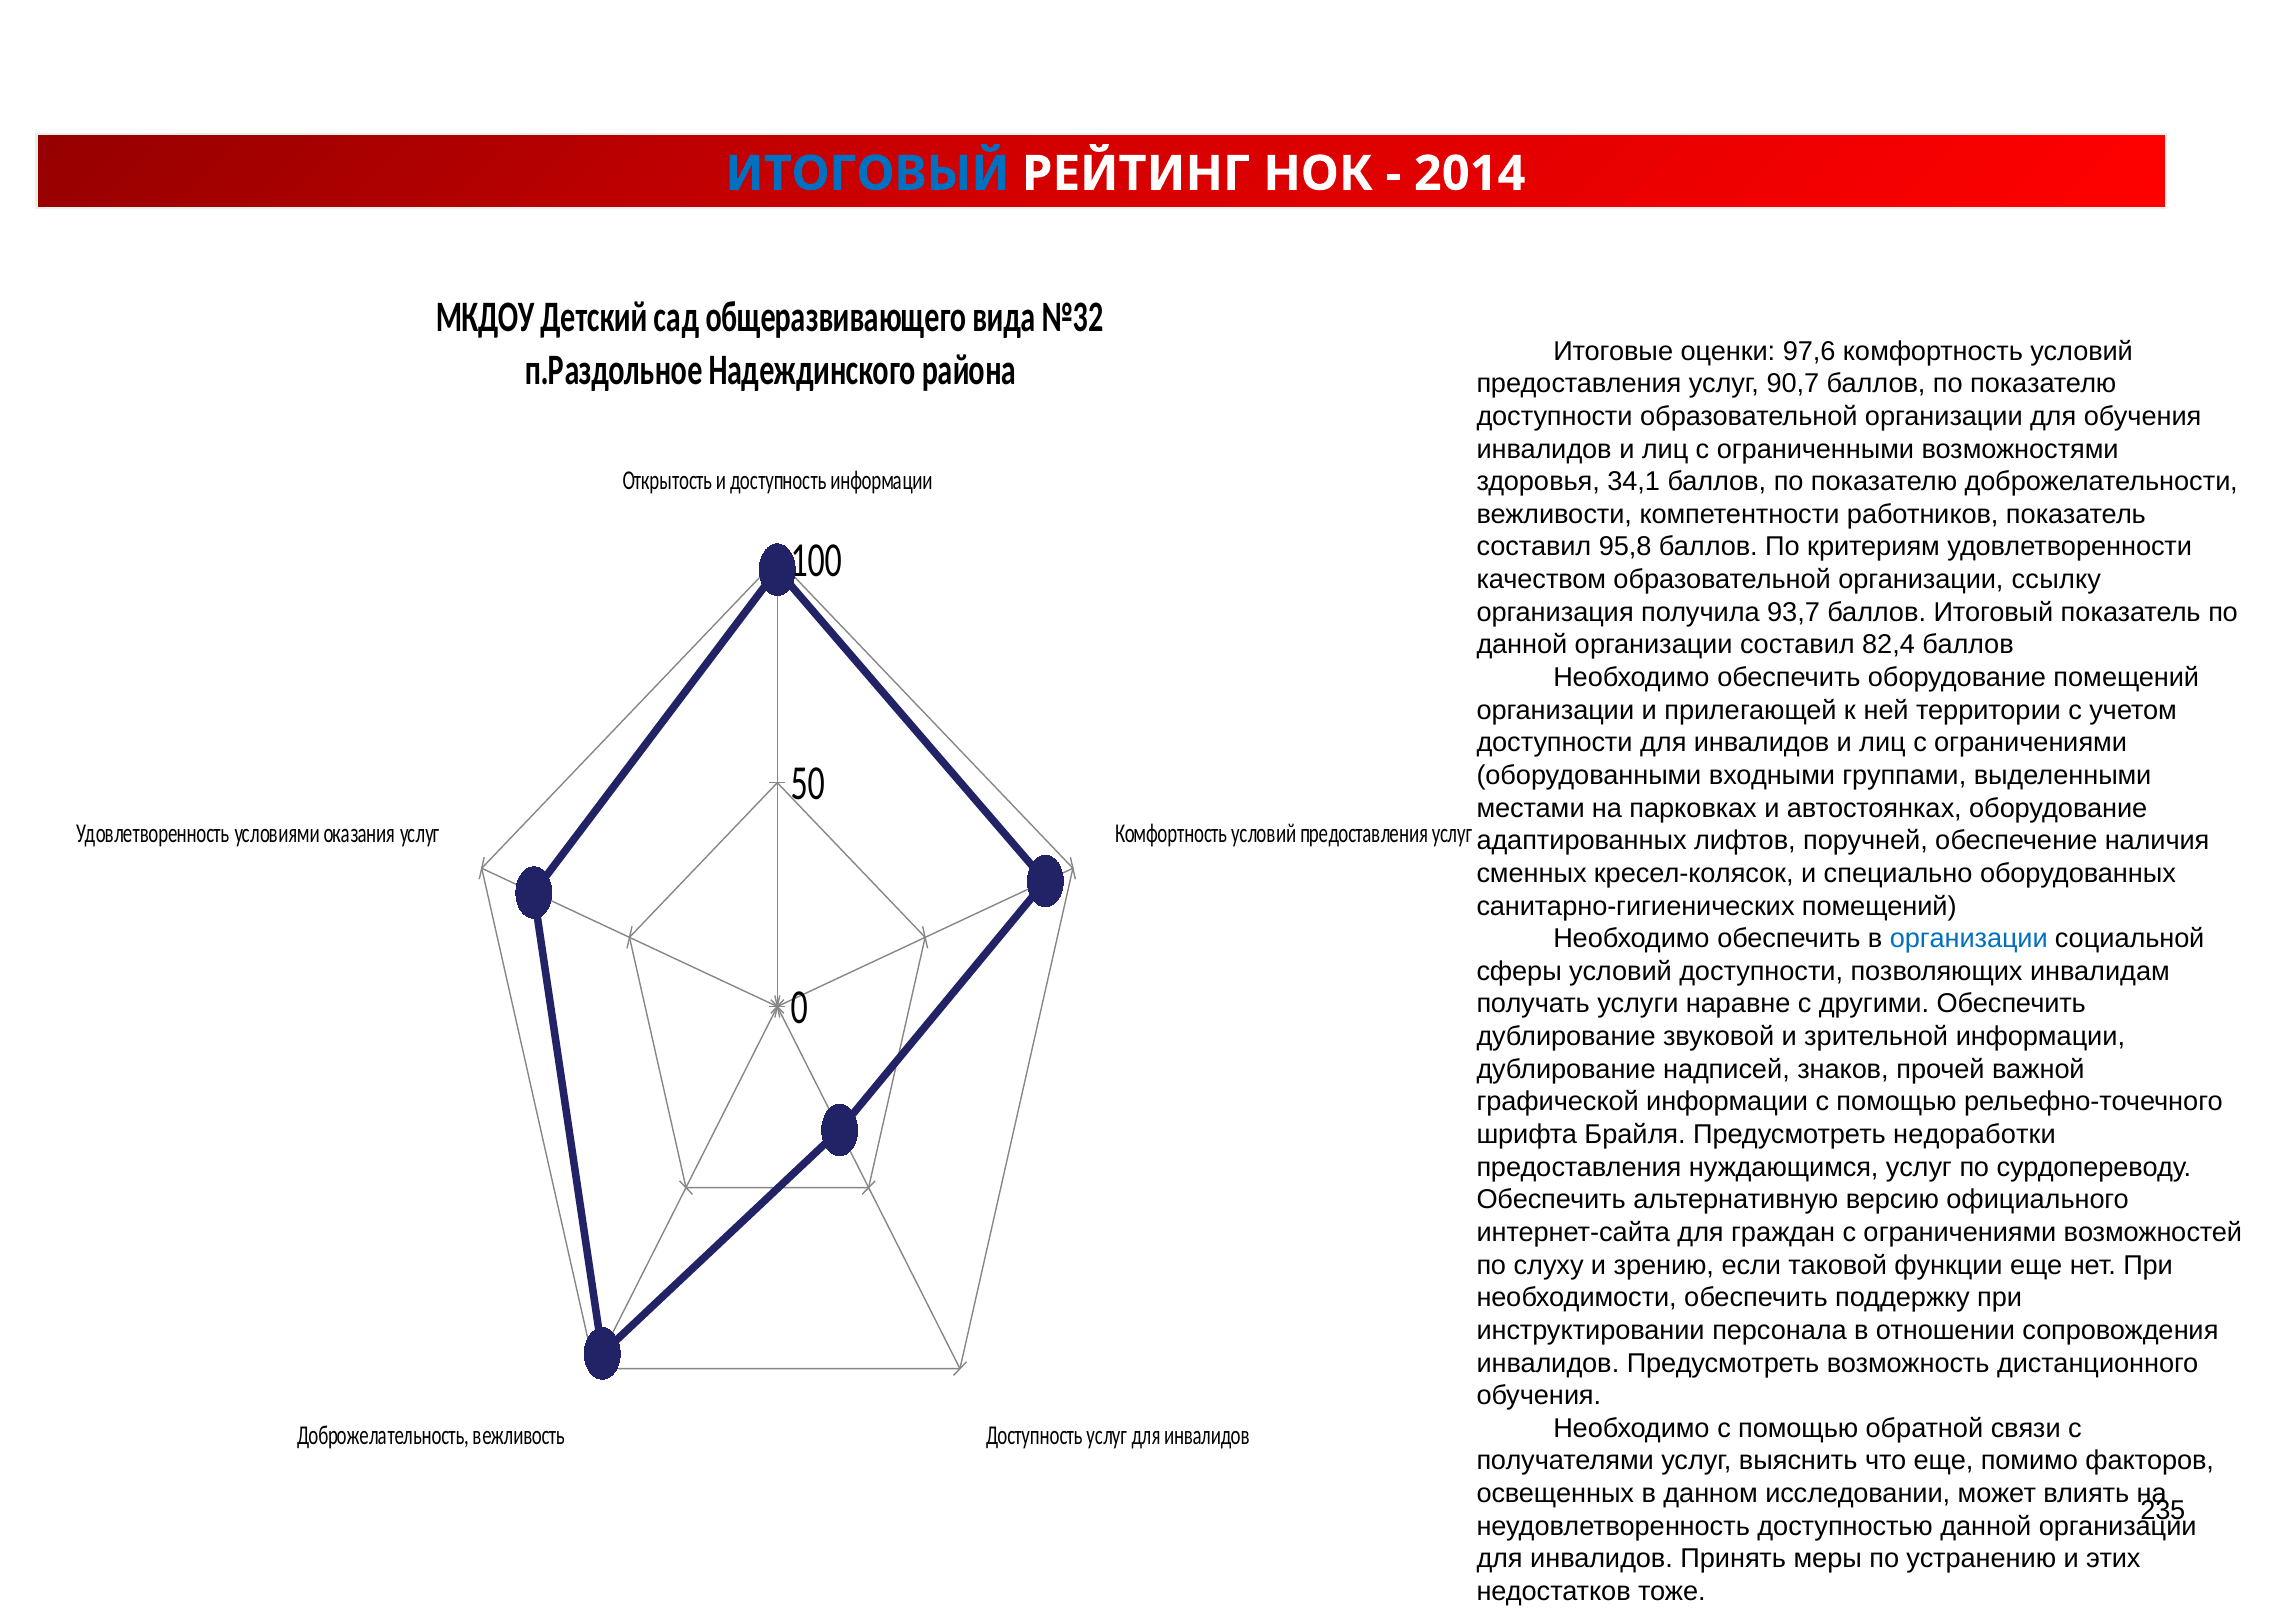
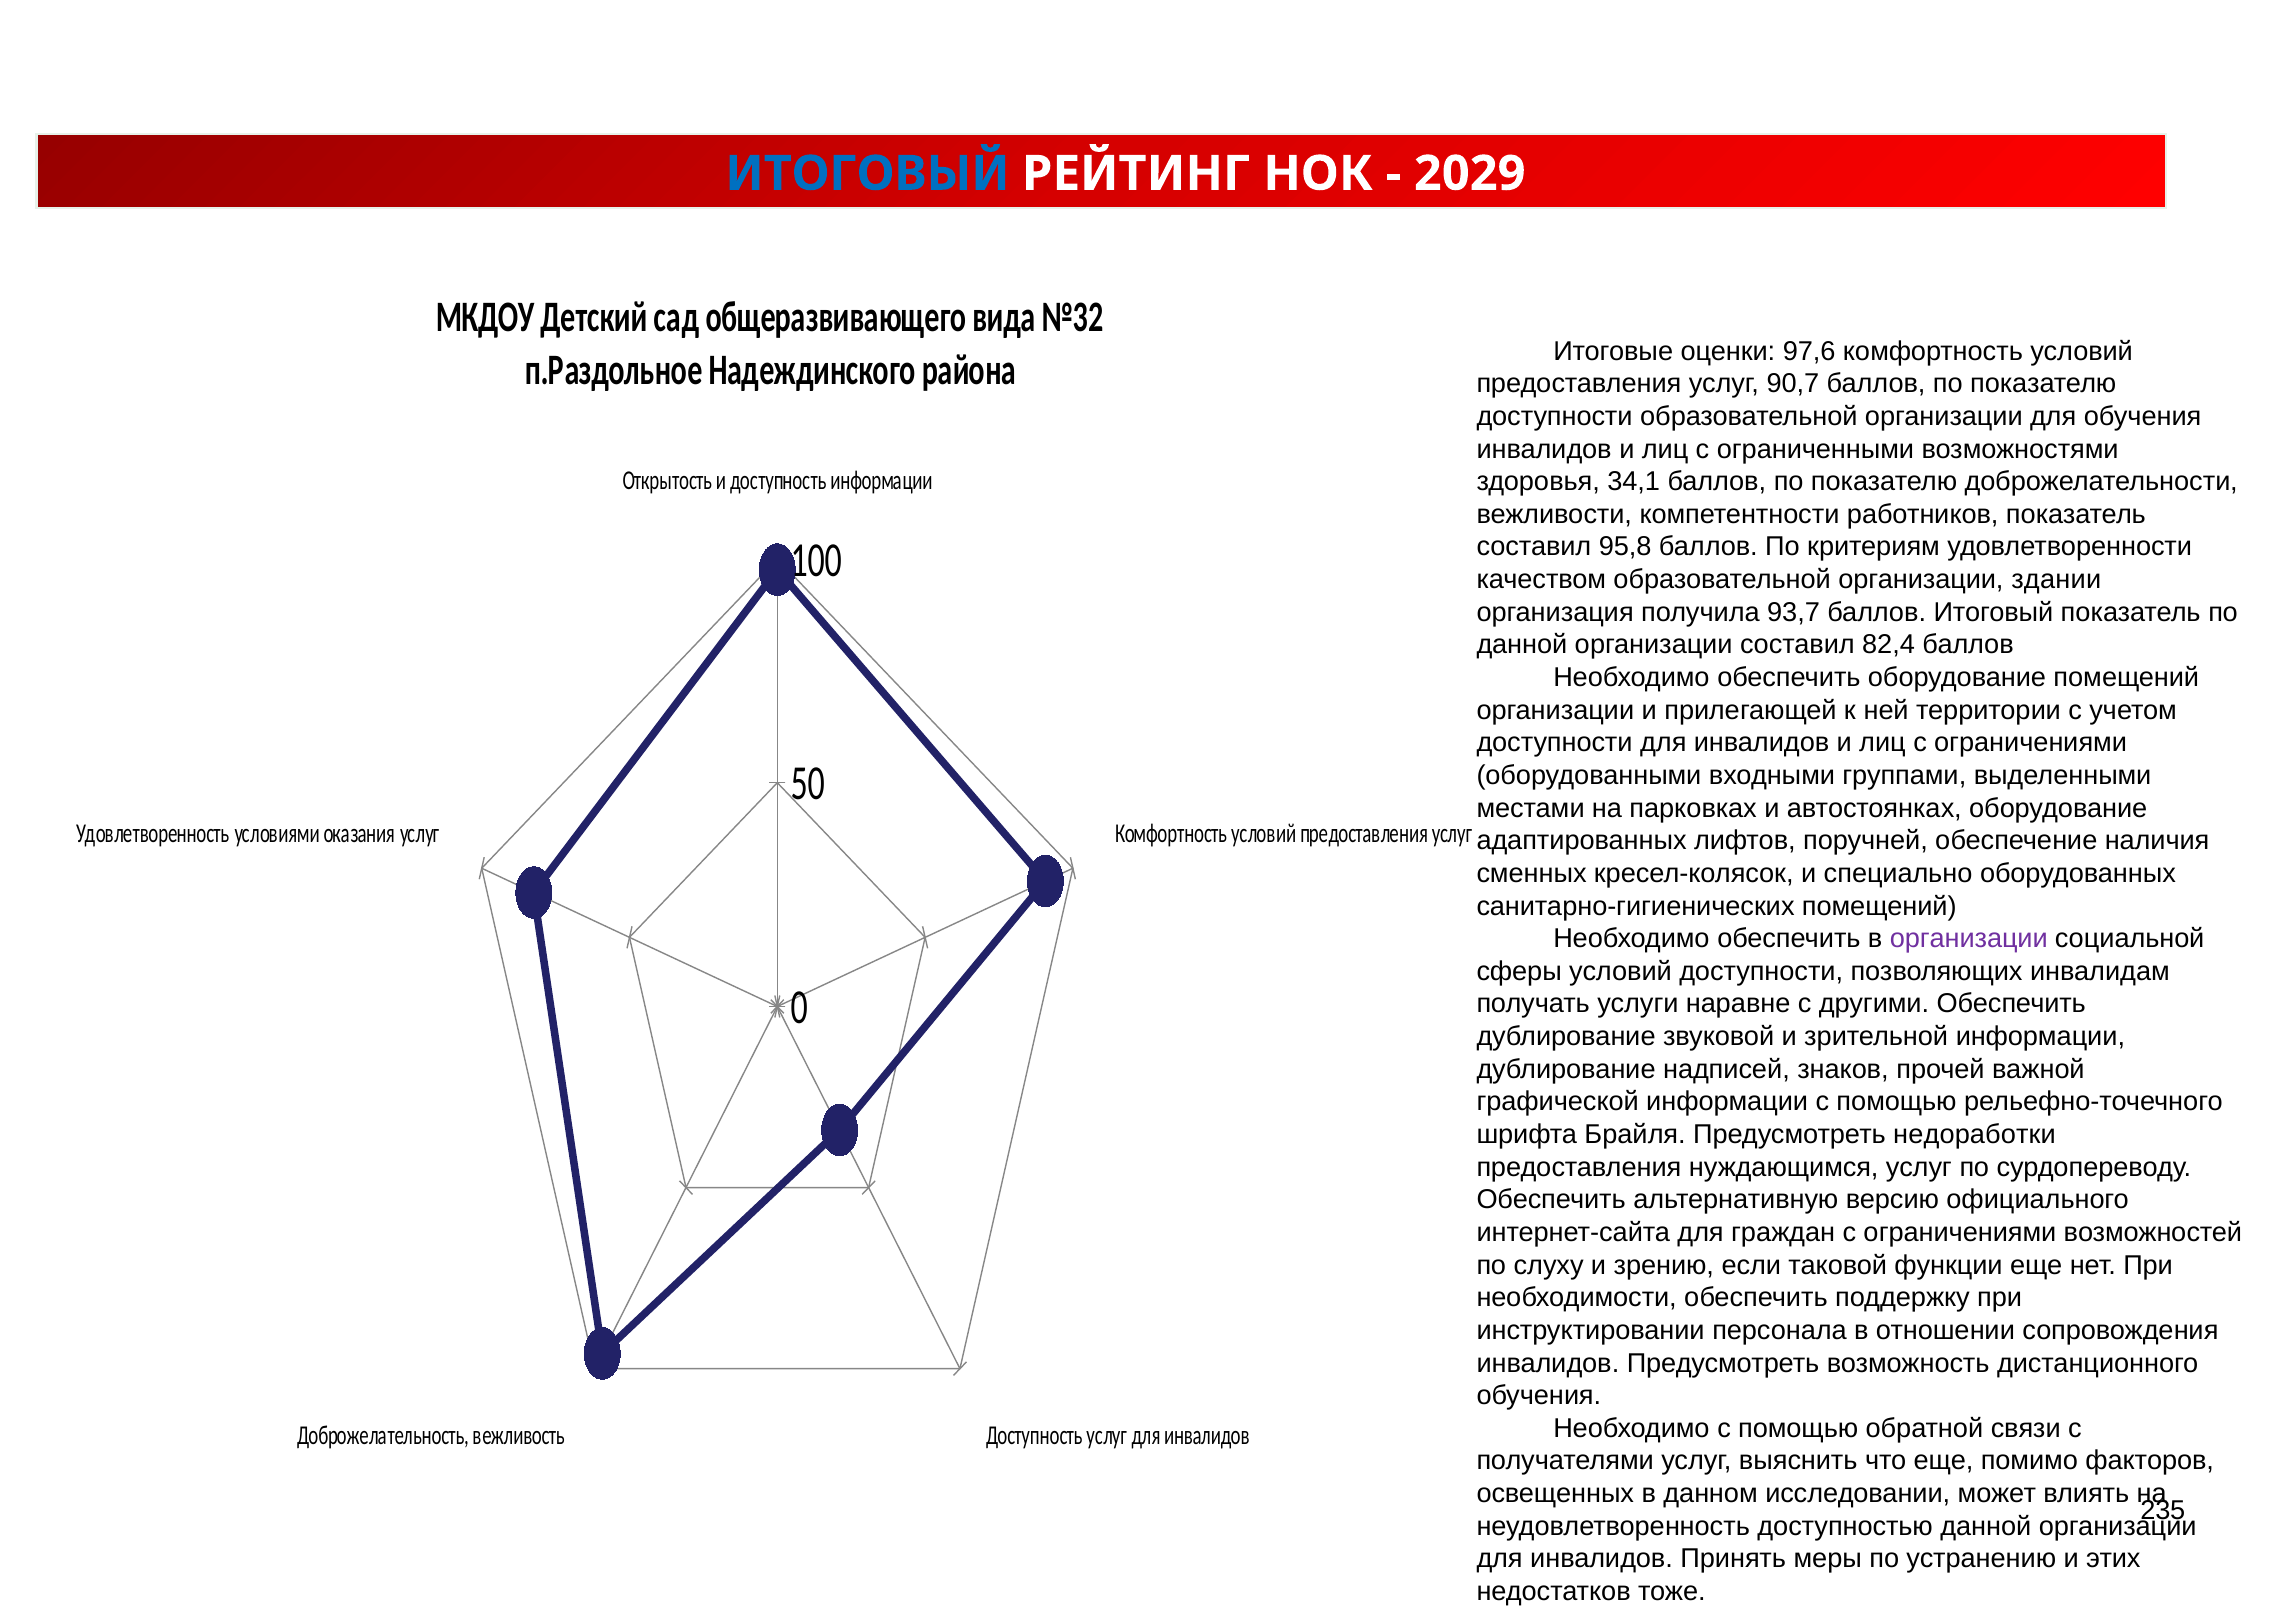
2014: 2014 -> 2029
ссылку: ссылку -> здании
организации at (1969, 939) colour: blue -> purple
